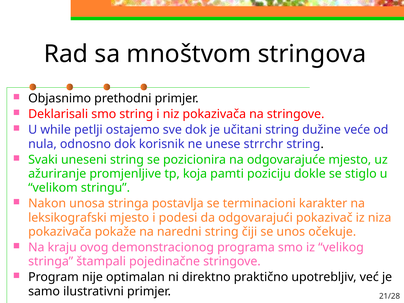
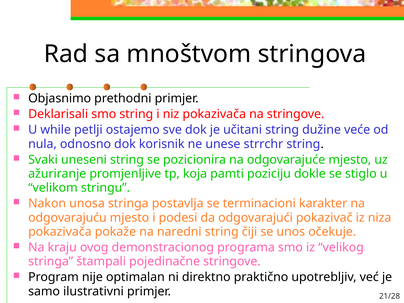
leksikografski: leksikografski -> odgovarajuću
